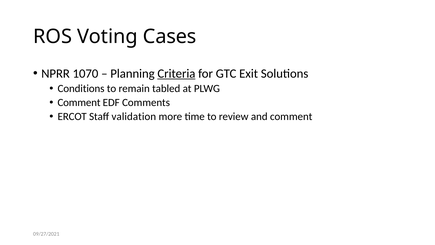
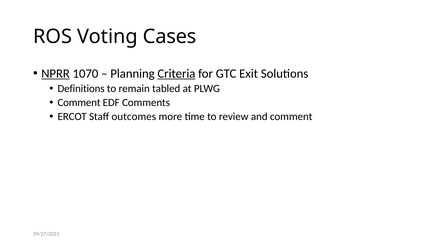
NPRR underline: none -> present
Conditions: Conditions -> Definitions
validation: validation -> outcomes
